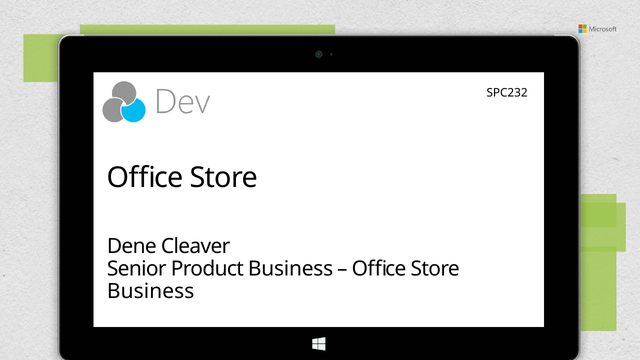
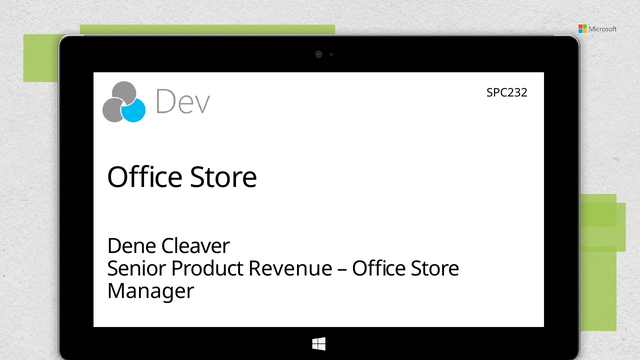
Product Business: Business -> Revenue
Business at (151, 291): Business -> Manager
